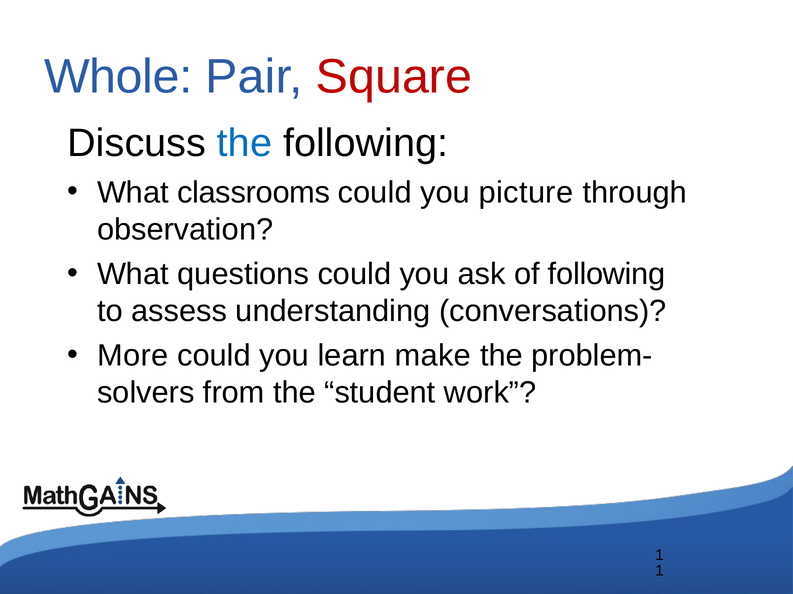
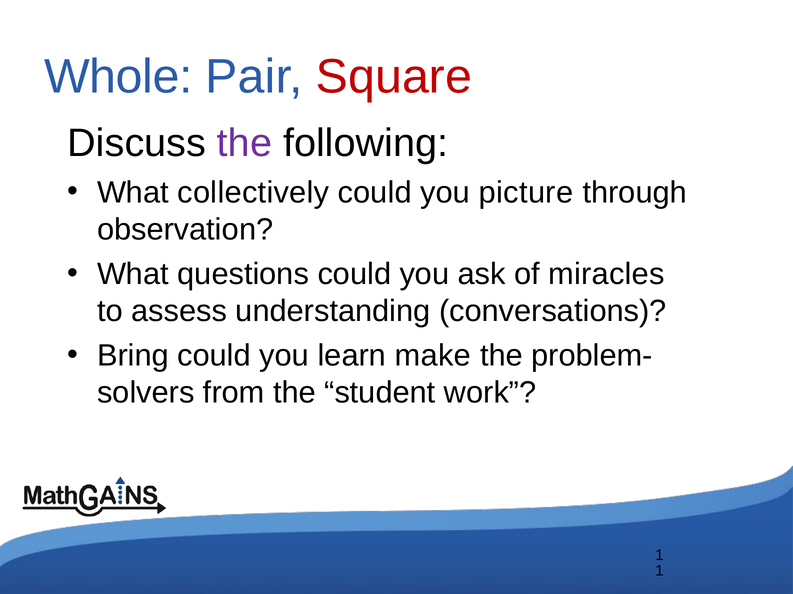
the at (245, 143) colour: blue -> purple
classrooms: classrooms -> collectively
of following: following -> miracles
More: More -> Bring
